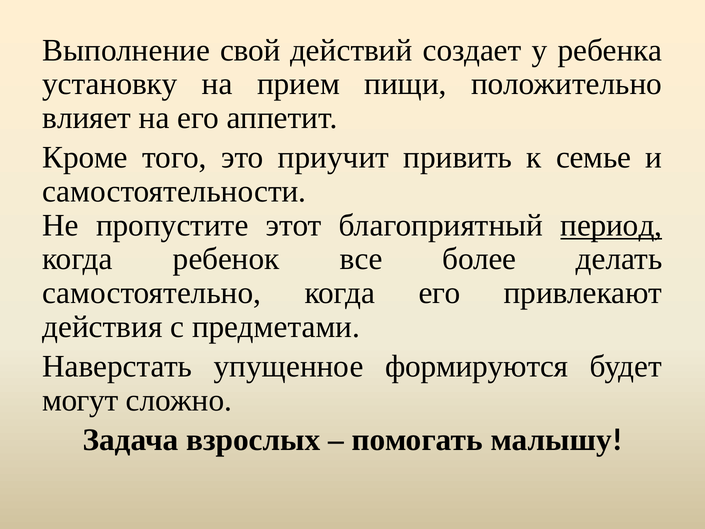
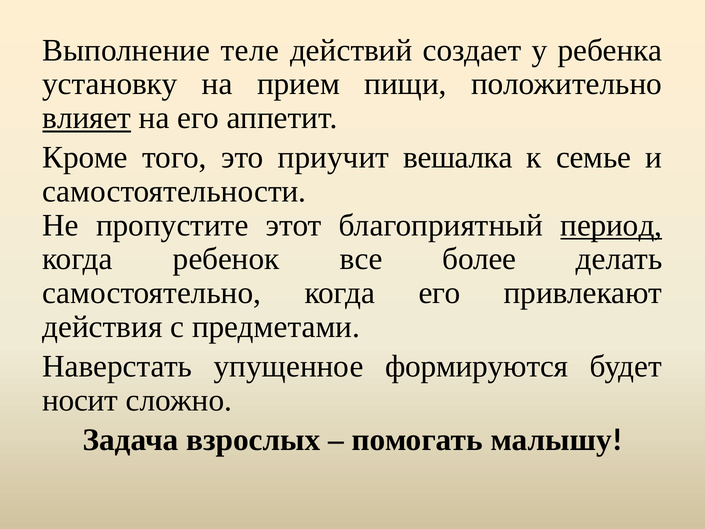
свой: свой -> теле
влияет underline: none -> present
привить: привить -> вешалка
могут: могут -> носит
